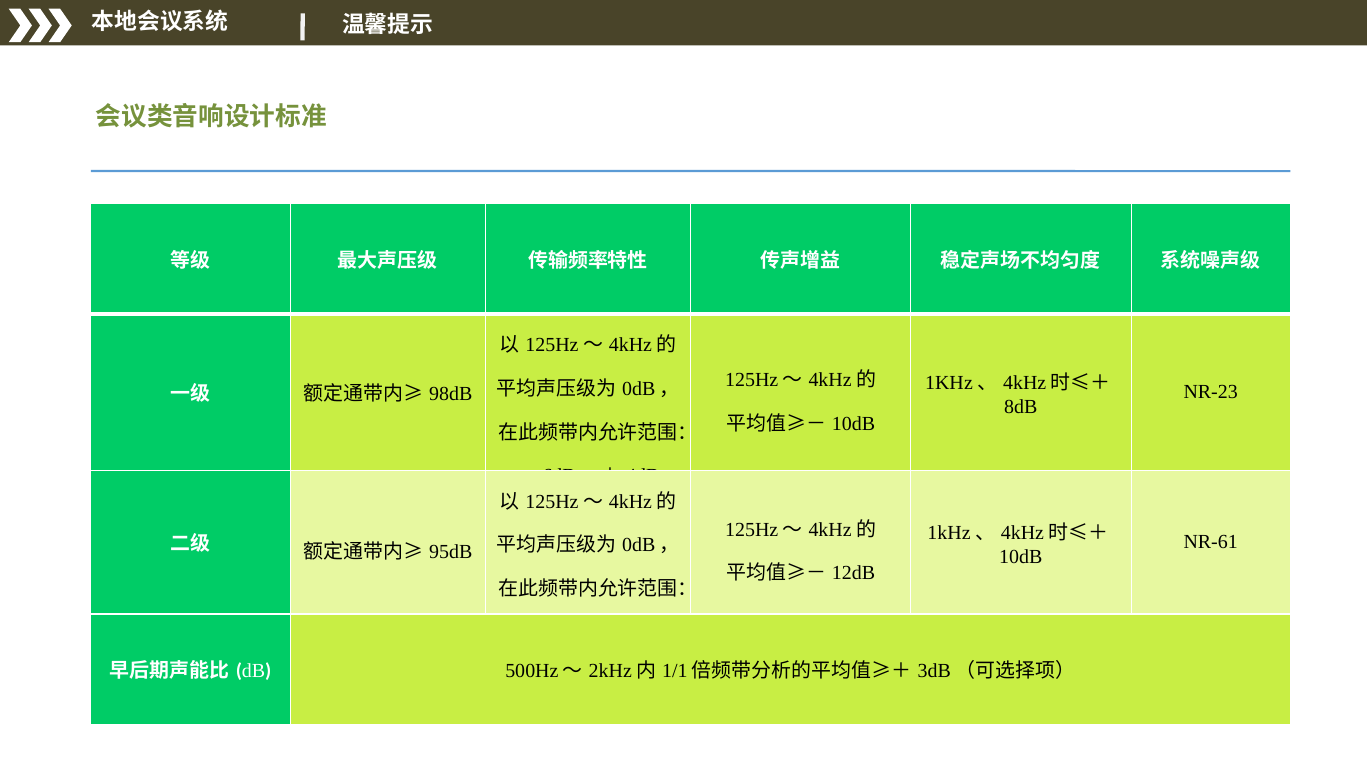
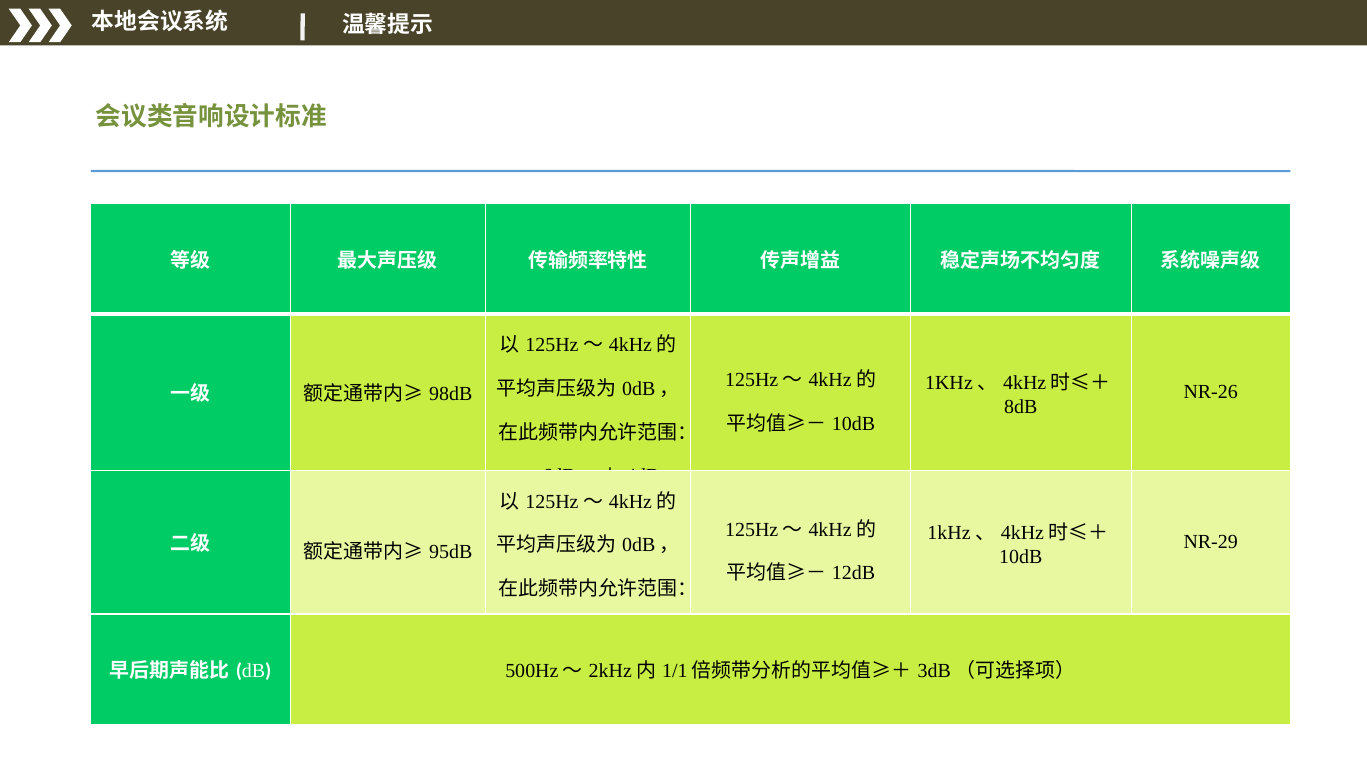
NR-23: NR-23 -> NR-26
NR-61: NR-61 -> NR-29
